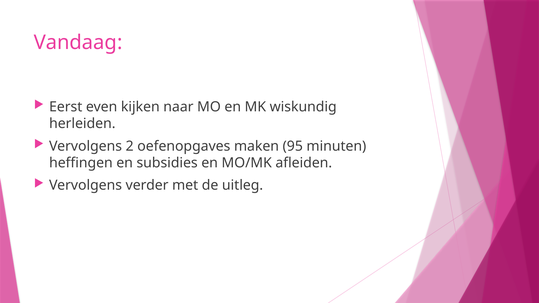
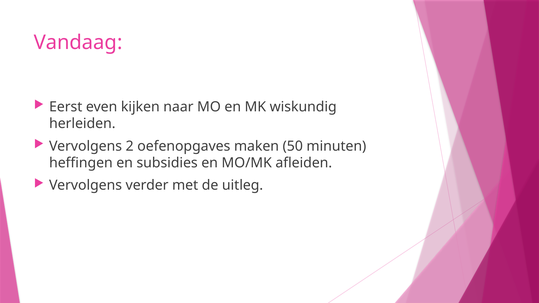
95: 95 -> 50
